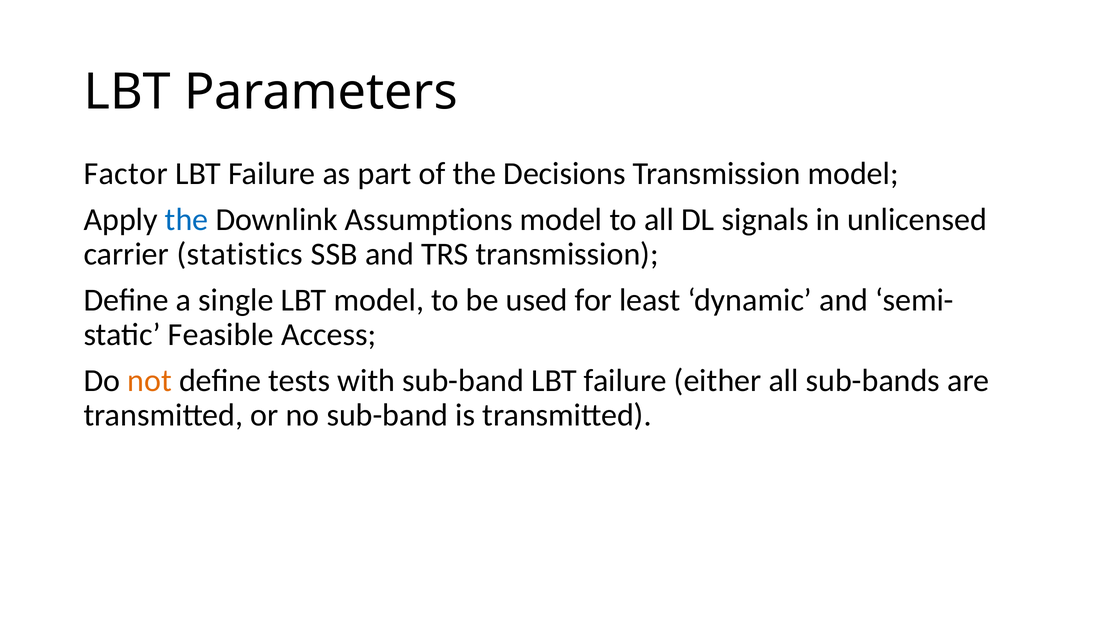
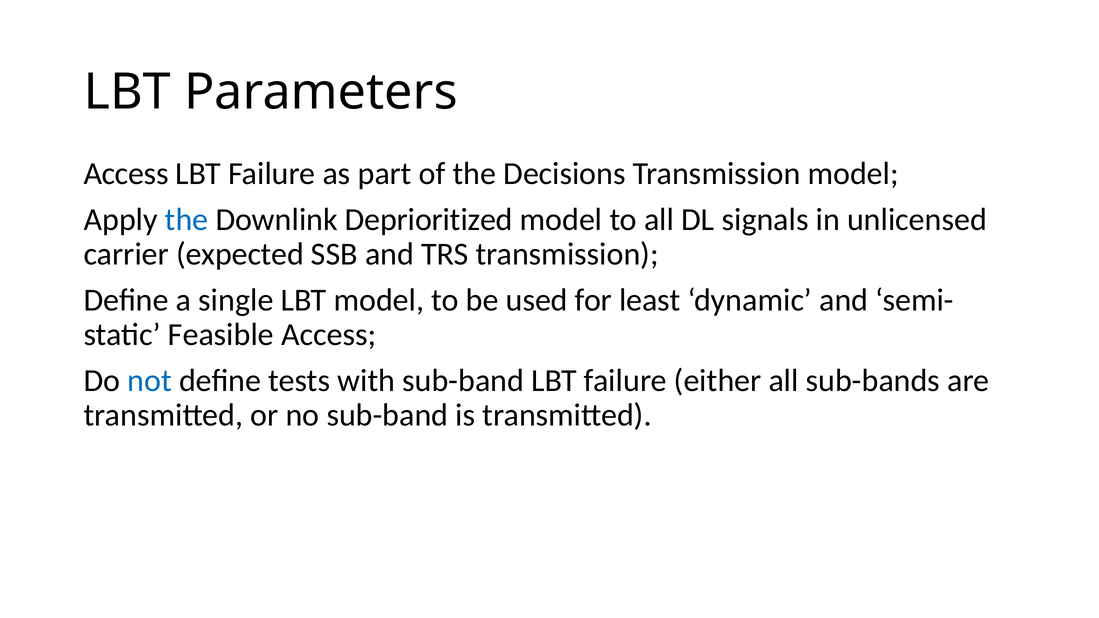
Factor at (126, 174): Factor -> Access
Assumptions: Assumptions -> Deprioritized
statistics: statistics -> expected
not colour: orange -> blue
